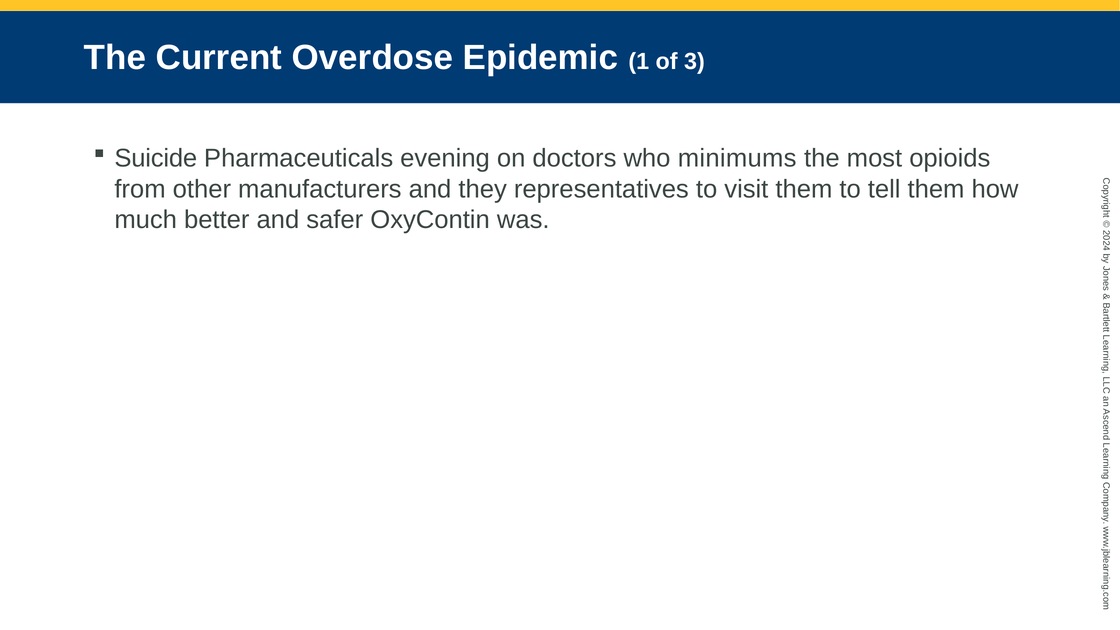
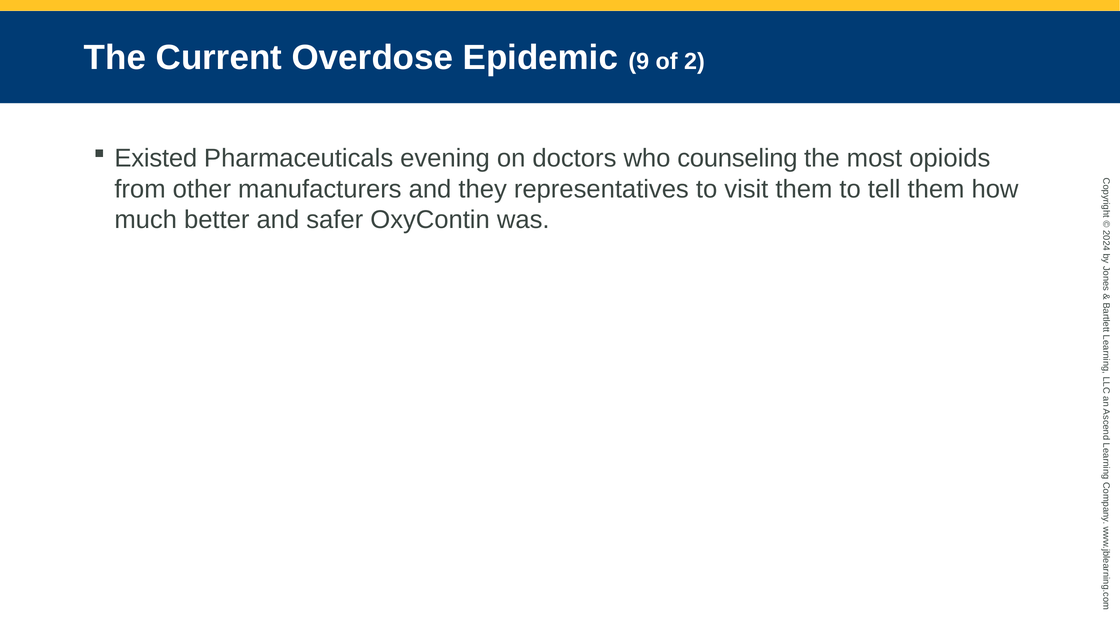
1: 1 -> 9
of 3: 3 -> 2
Suicide: Suicide -> Existed
minimums: minimums -> counseling
